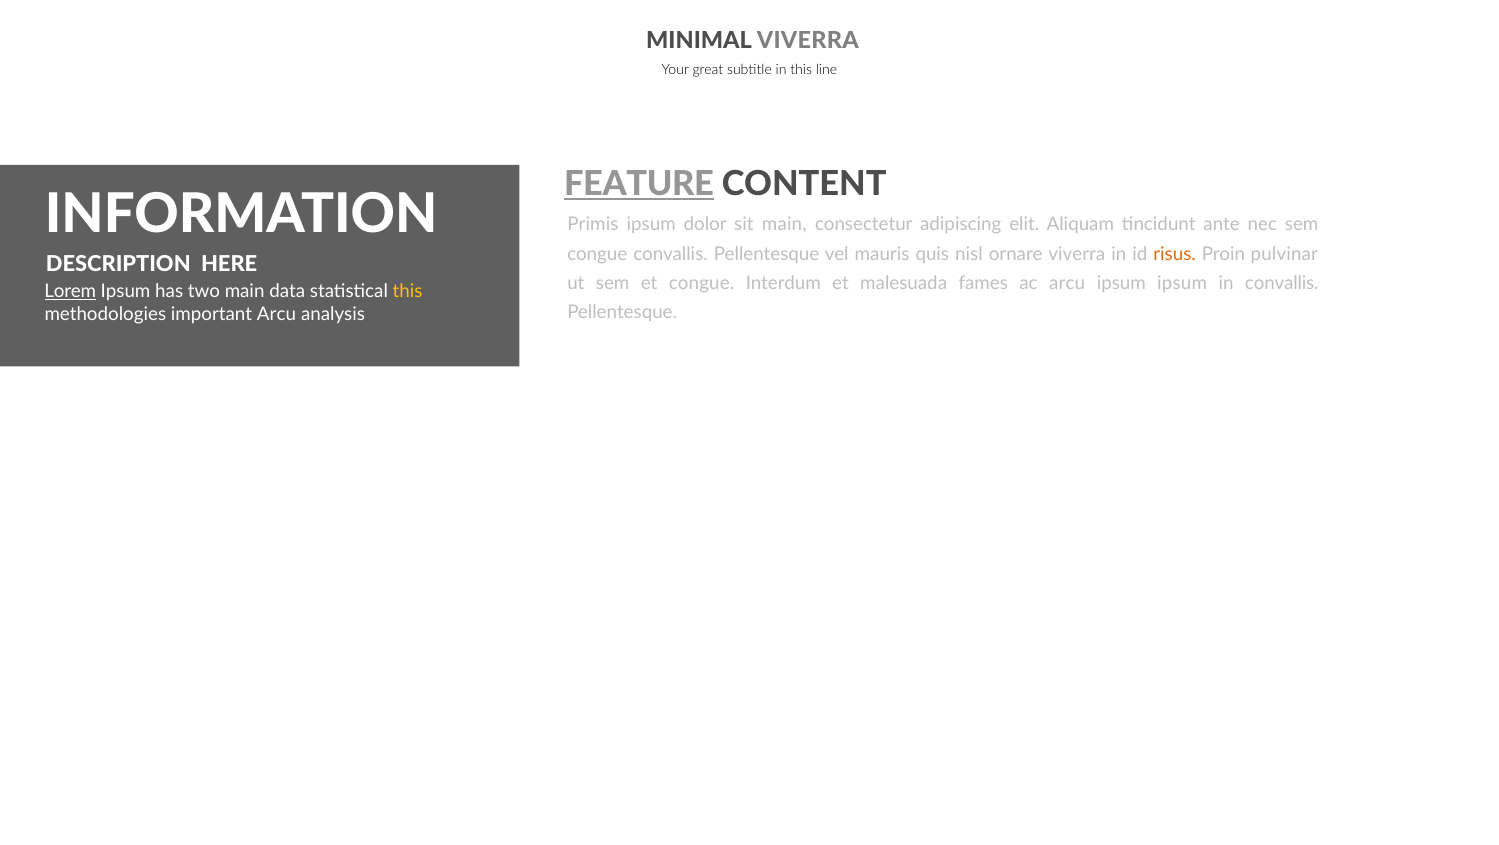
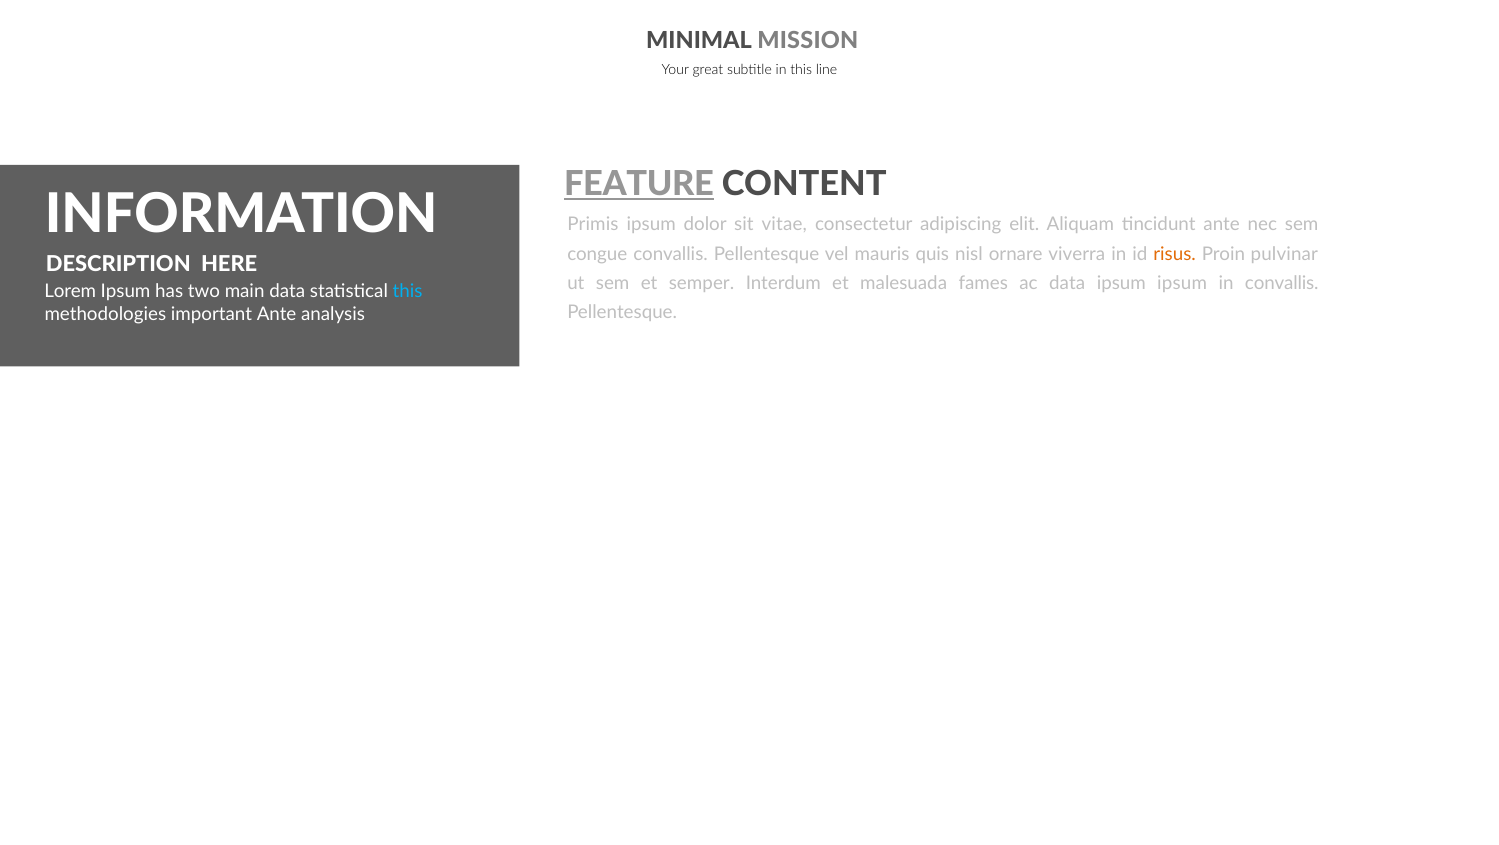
MINIMAL VIVERRA: VIVERRA -> MISSION
sit main: main -> vitae
et congue: congue -> semper
ac arcu: arcu -> data
Lorem underline: present -> none
this at (408, 292) colour: yellow -> light blue
important Arcu: Arcu -> Ante
